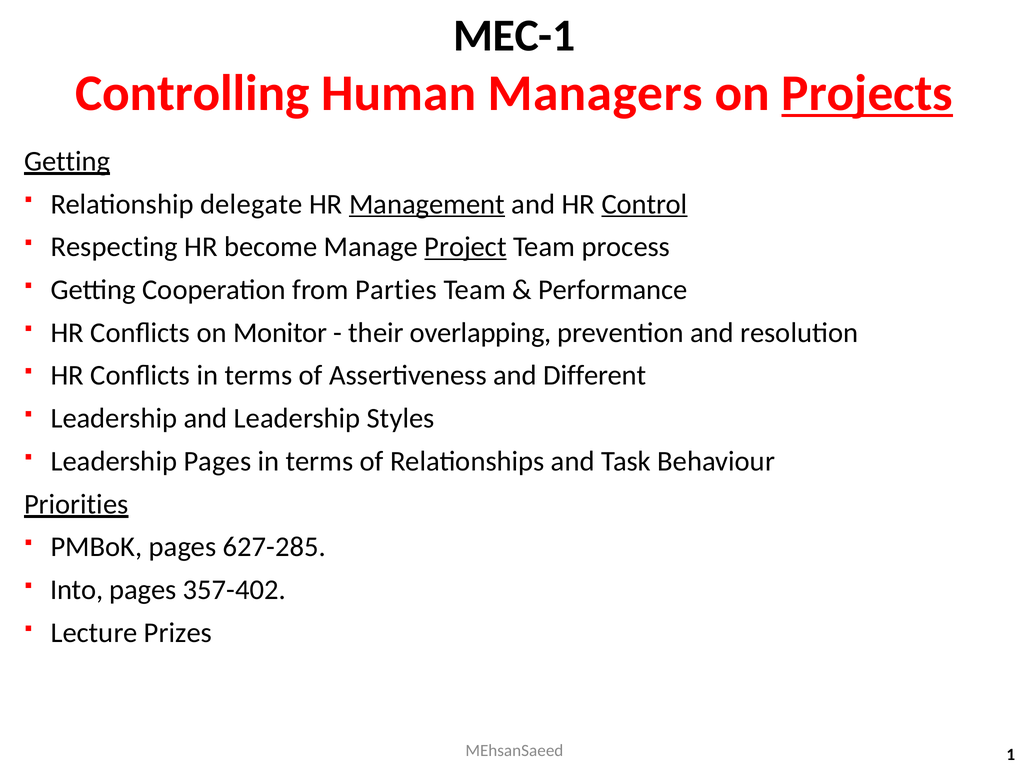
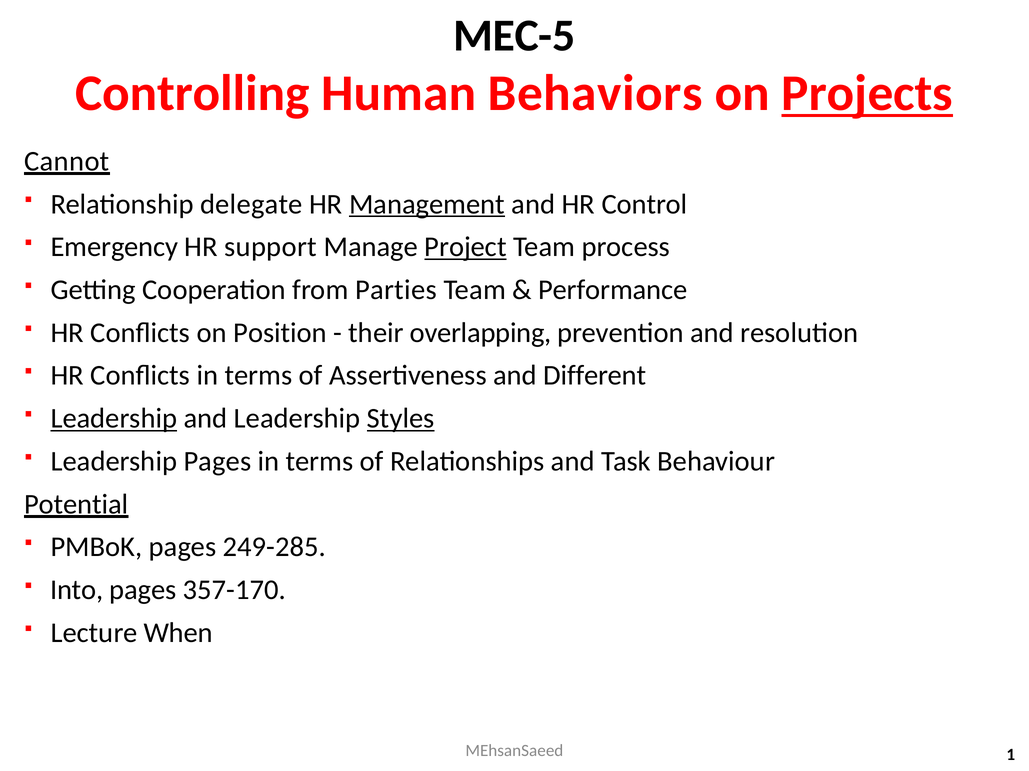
MEC-1: MEC-1 -> MEC-5
Managers: Managers -> Behaviors
Getting at (67, 161): Getting -> Cannot
Control underline: present -> none
Respecting: Respecting -> Emergency
become: become -> support
Monitor: Monitor -> Position
Leadership at (114, 419) underline: none -> present
Styles underline: none -> present
Priorities: Priorities -> Potential
627-285: 627-285 -> 249-285
357-402: 357-402 -> 357-170
Prizes: Prizes -> When
